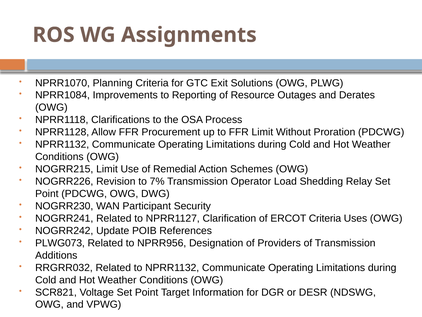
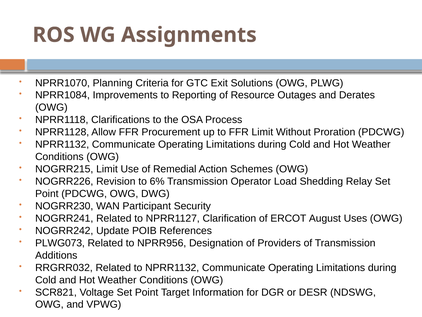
7%: 7% -> 6%
ERCOT Criteria: Criteria -> August
